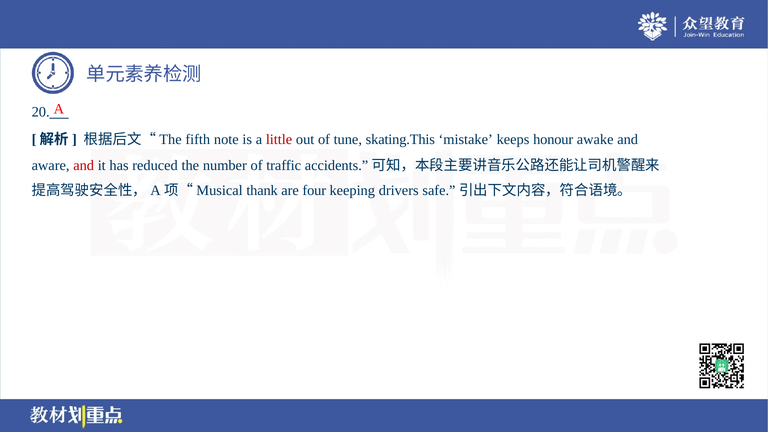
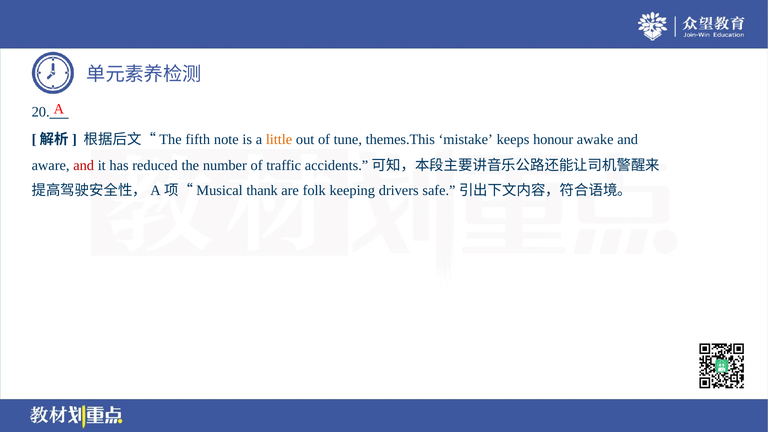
little colour: red -> orange
skating.This: skating.This -> themes.This
four: four -> folk
